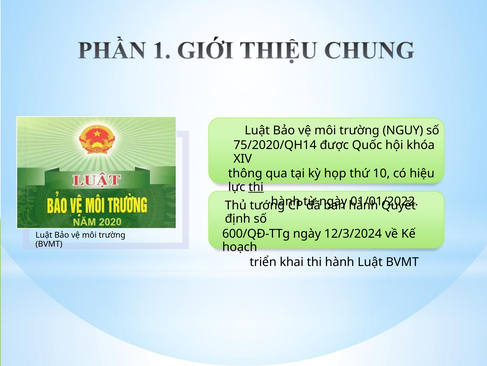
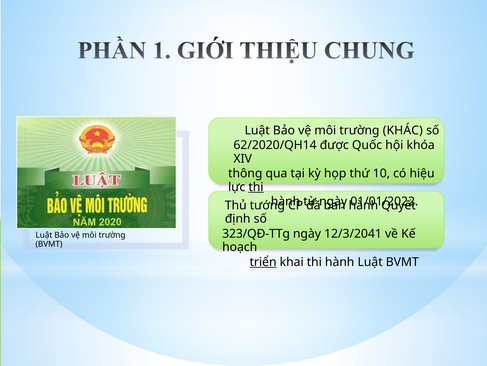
NGUY: NGUY -> KHÁC
75/2020/QH14: 75/2020/QH14 -> 62/2020/QH14
600/QĐ-TTg: 600/QĐ-TTg -> 323/QĐ-TTg
12/3/2024: 12/3/2024 -> 12/3/2041
triển underline: none -> present
